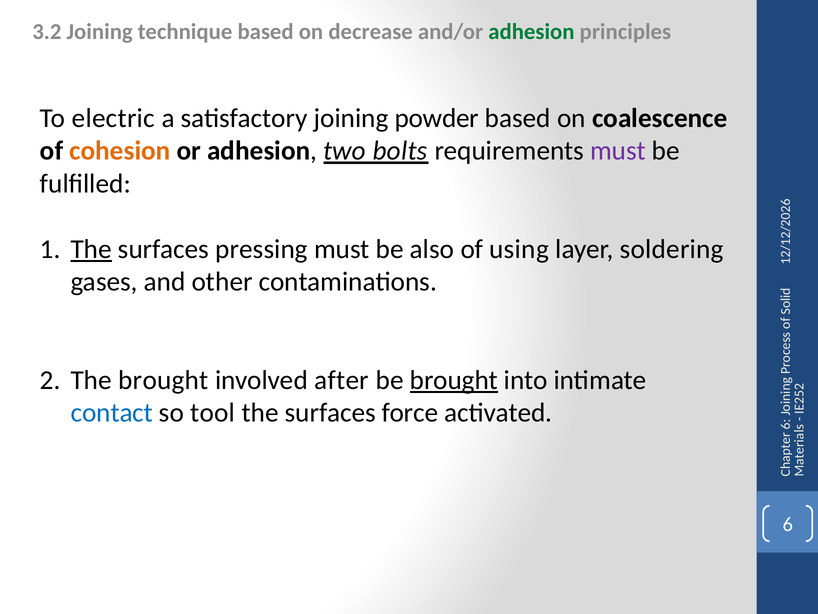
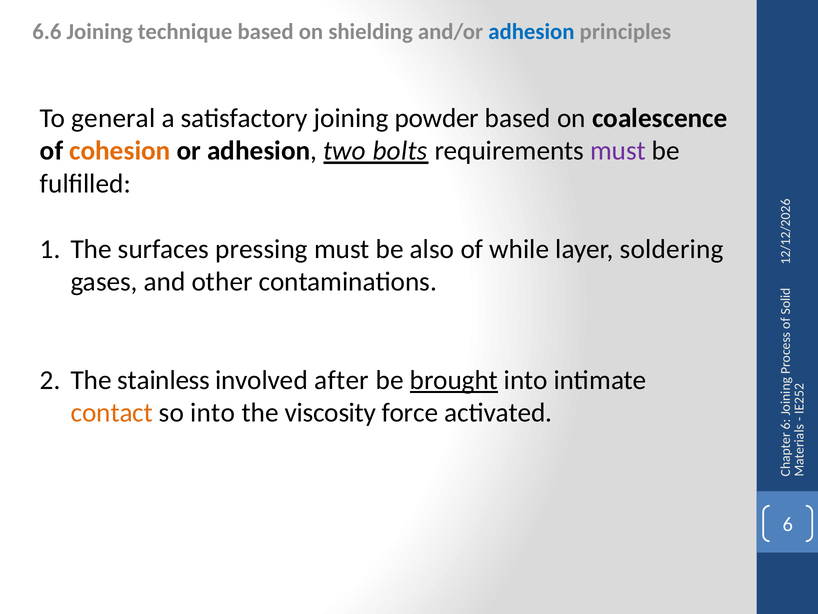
3.2: 3.2 -> 6.6
decrease: decrease -> shielding
adhesion at (531, 32) colour: green -> blue
electric: electric -> general
The at (91, 249) underline: present -> none
using: using -> while
The brought: brought -> stainless
contact colour: blue -> orange
so tool: tool -> into
surfaces at (330, 413): surfaces -> viscosity
